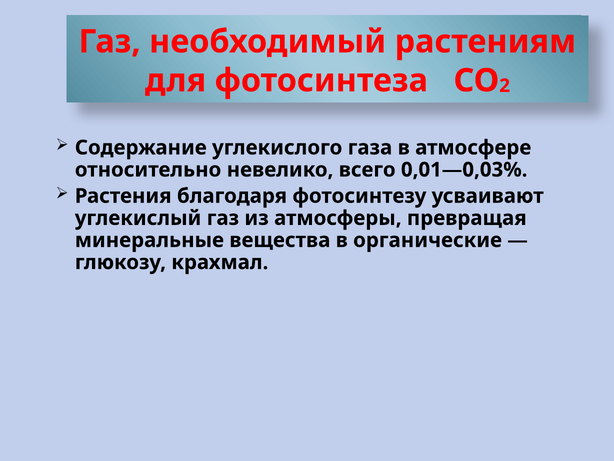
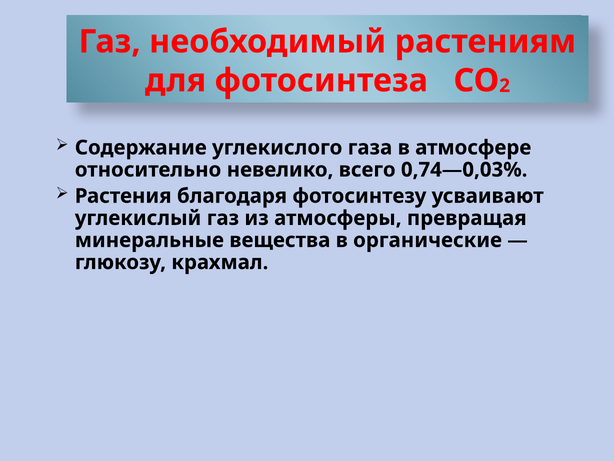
0,01—0,03%: 0,01—0,03% -> 0,74—0,03%
